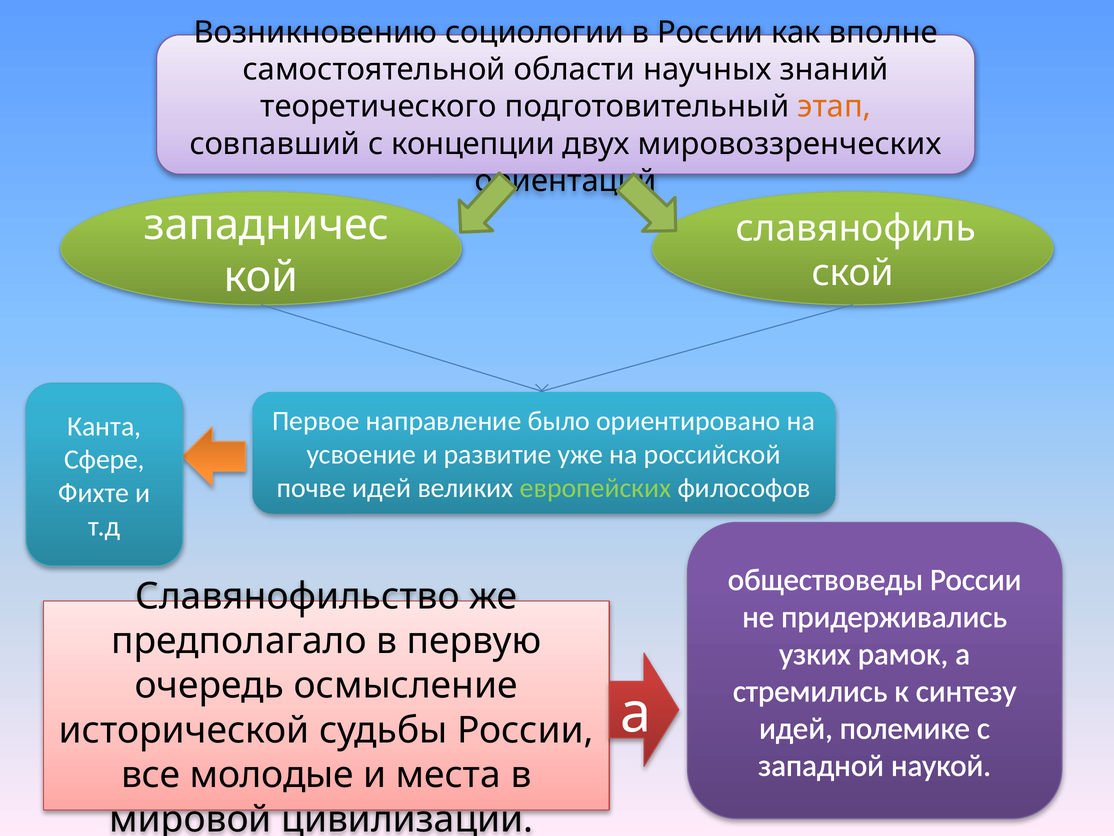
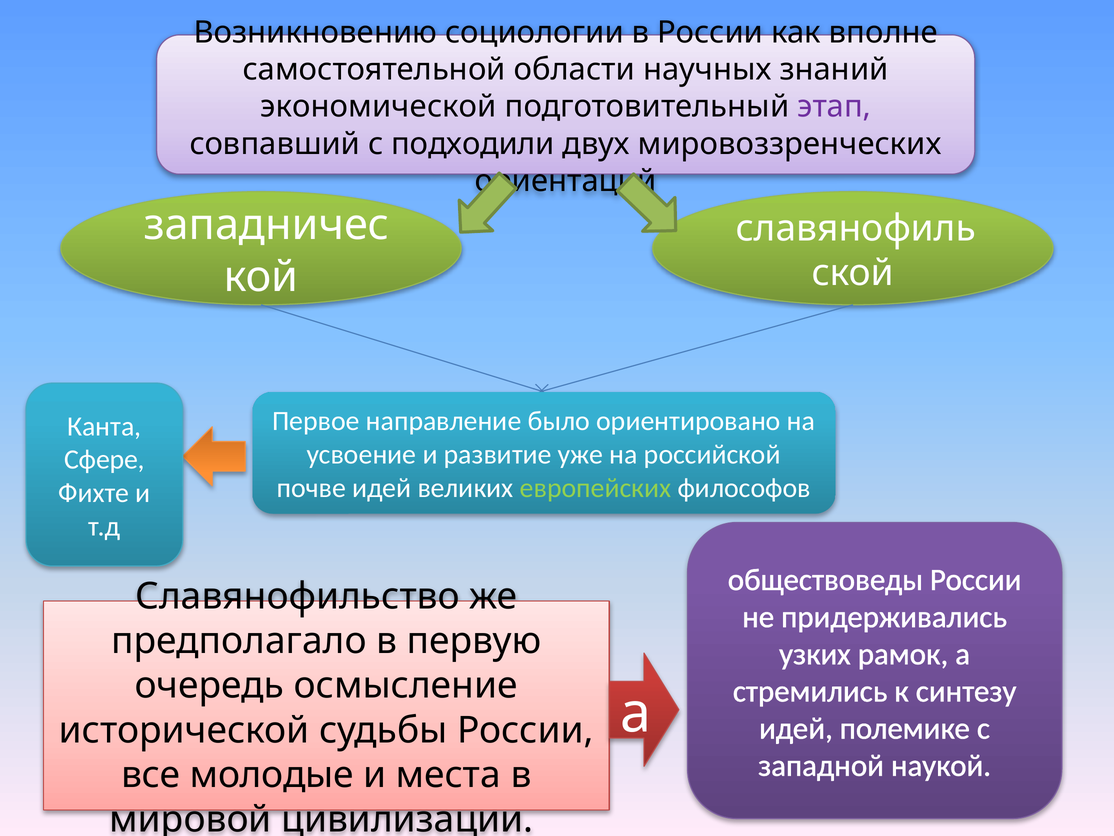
теоретического: теоретического -> экономической
этап colour: orange -> purple
концепции: концепции -> подходили
